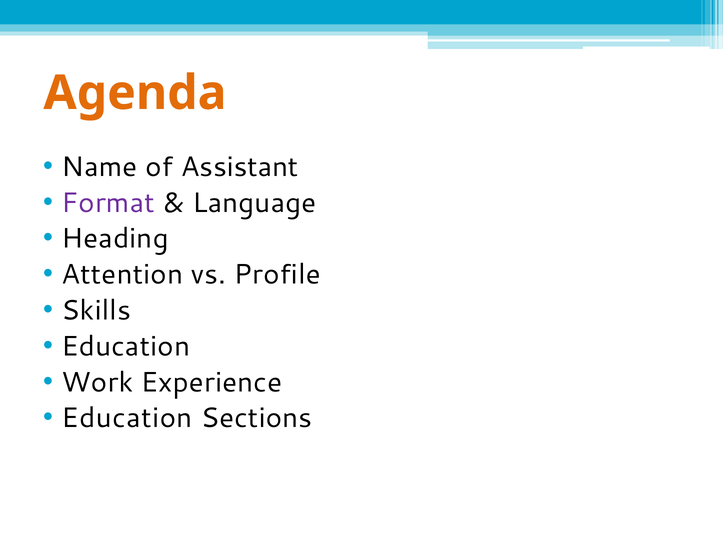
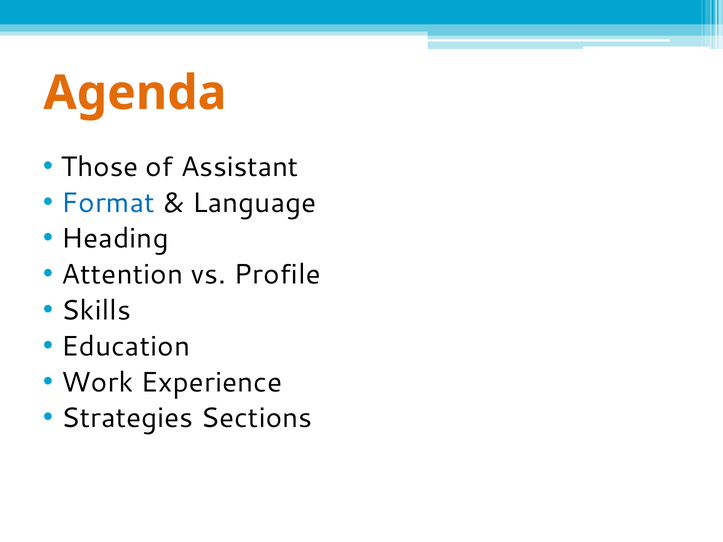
Name: Name -> Those
Format colour: purple -> blue
Education at (127, 418): Education -> Strategies
